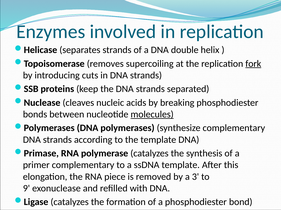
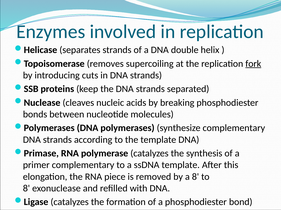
molecules underline: present -> none
a 3: 3 -> 8
9 at (26, 189): 9 -> 8
